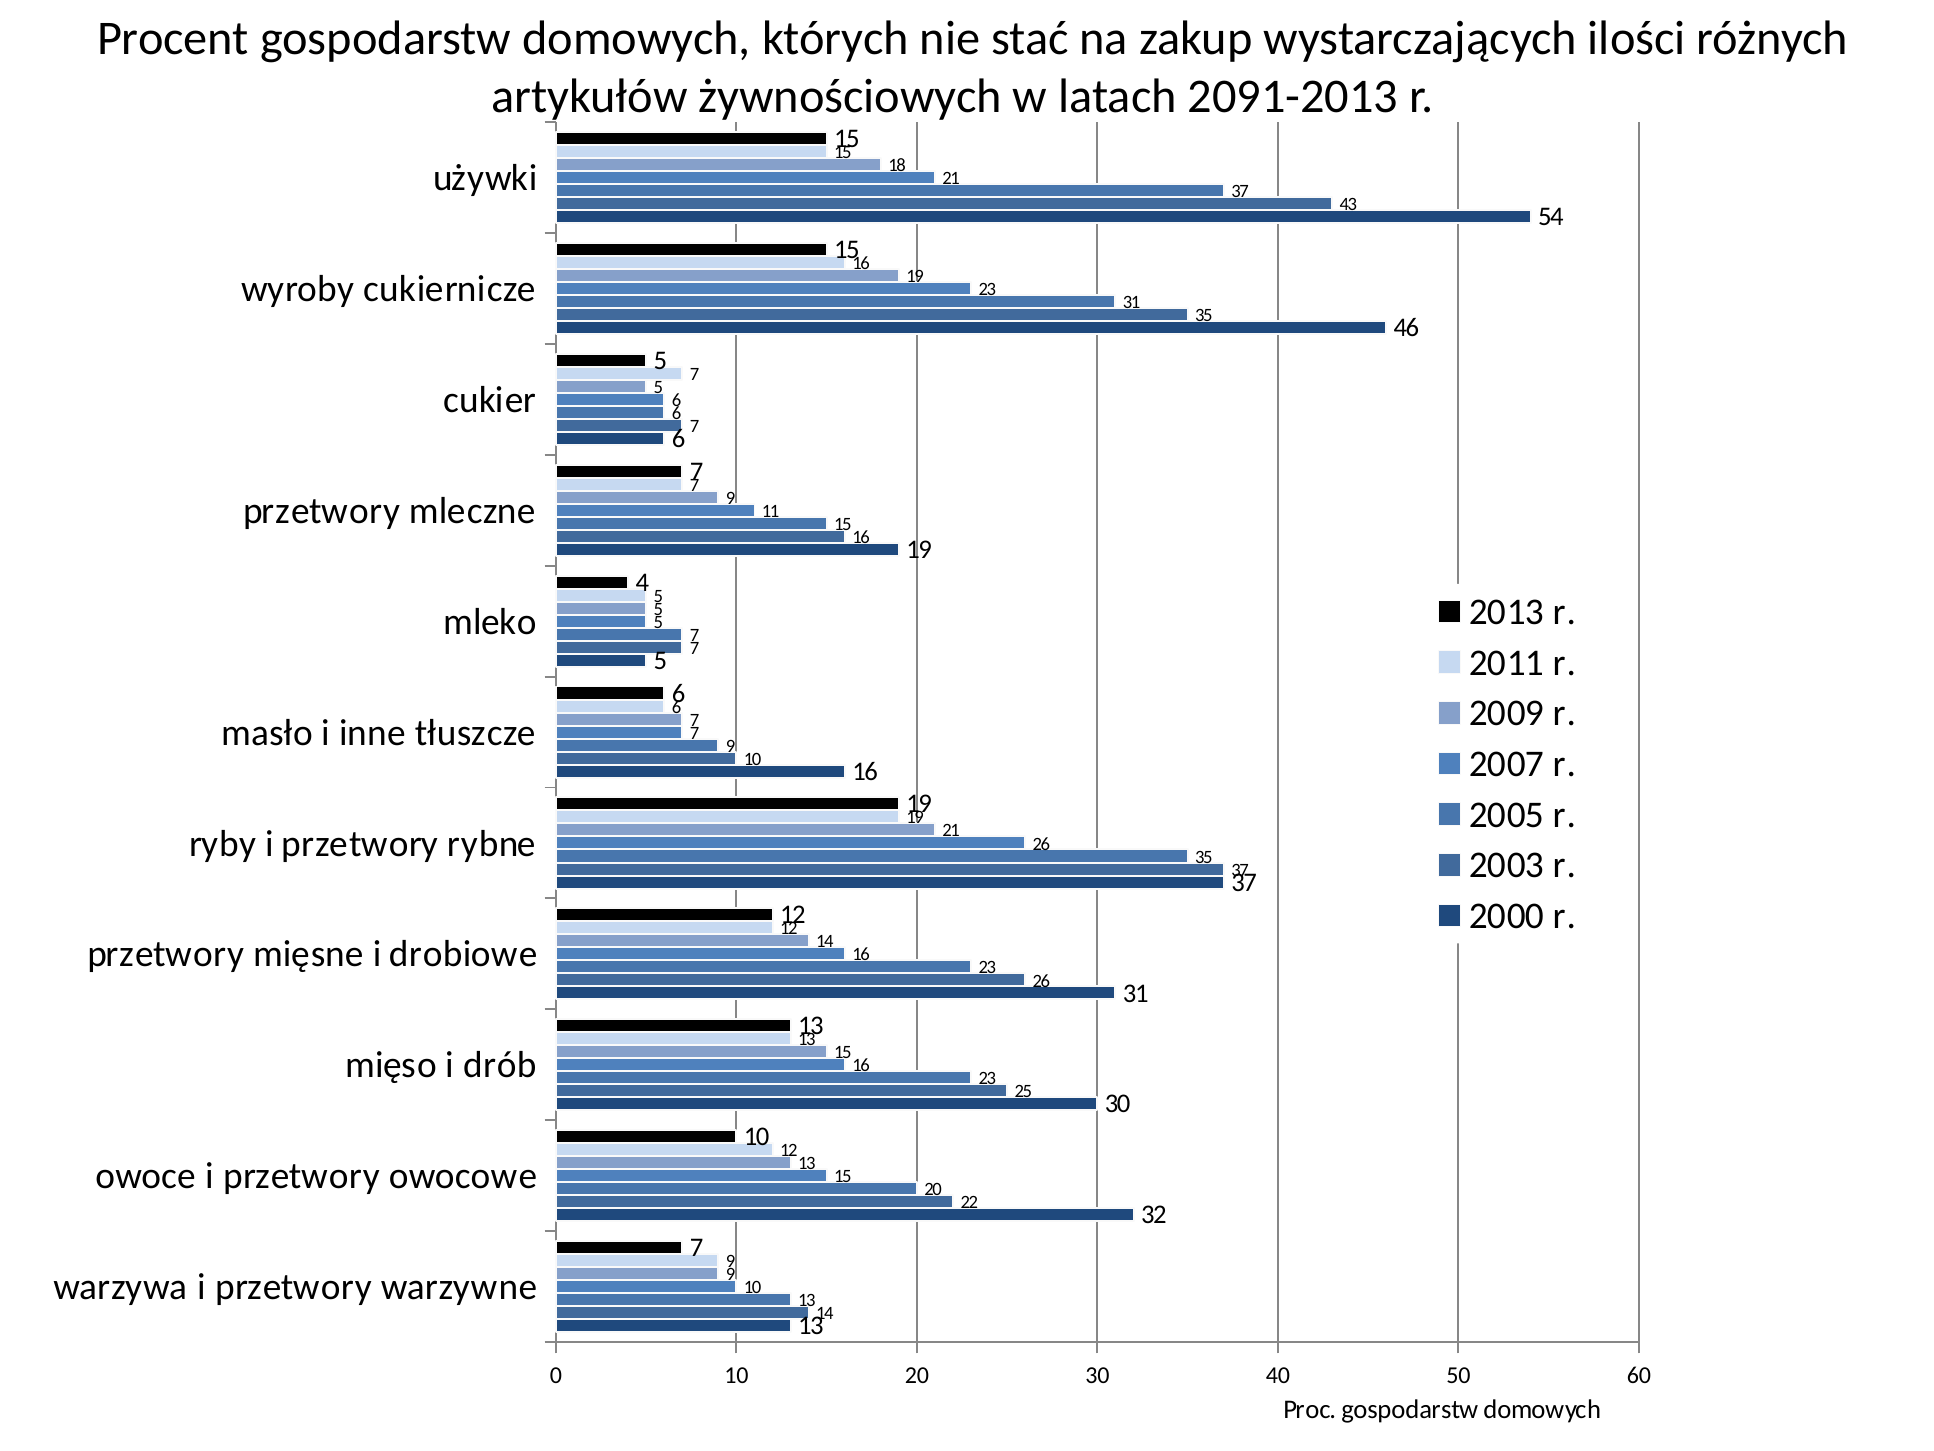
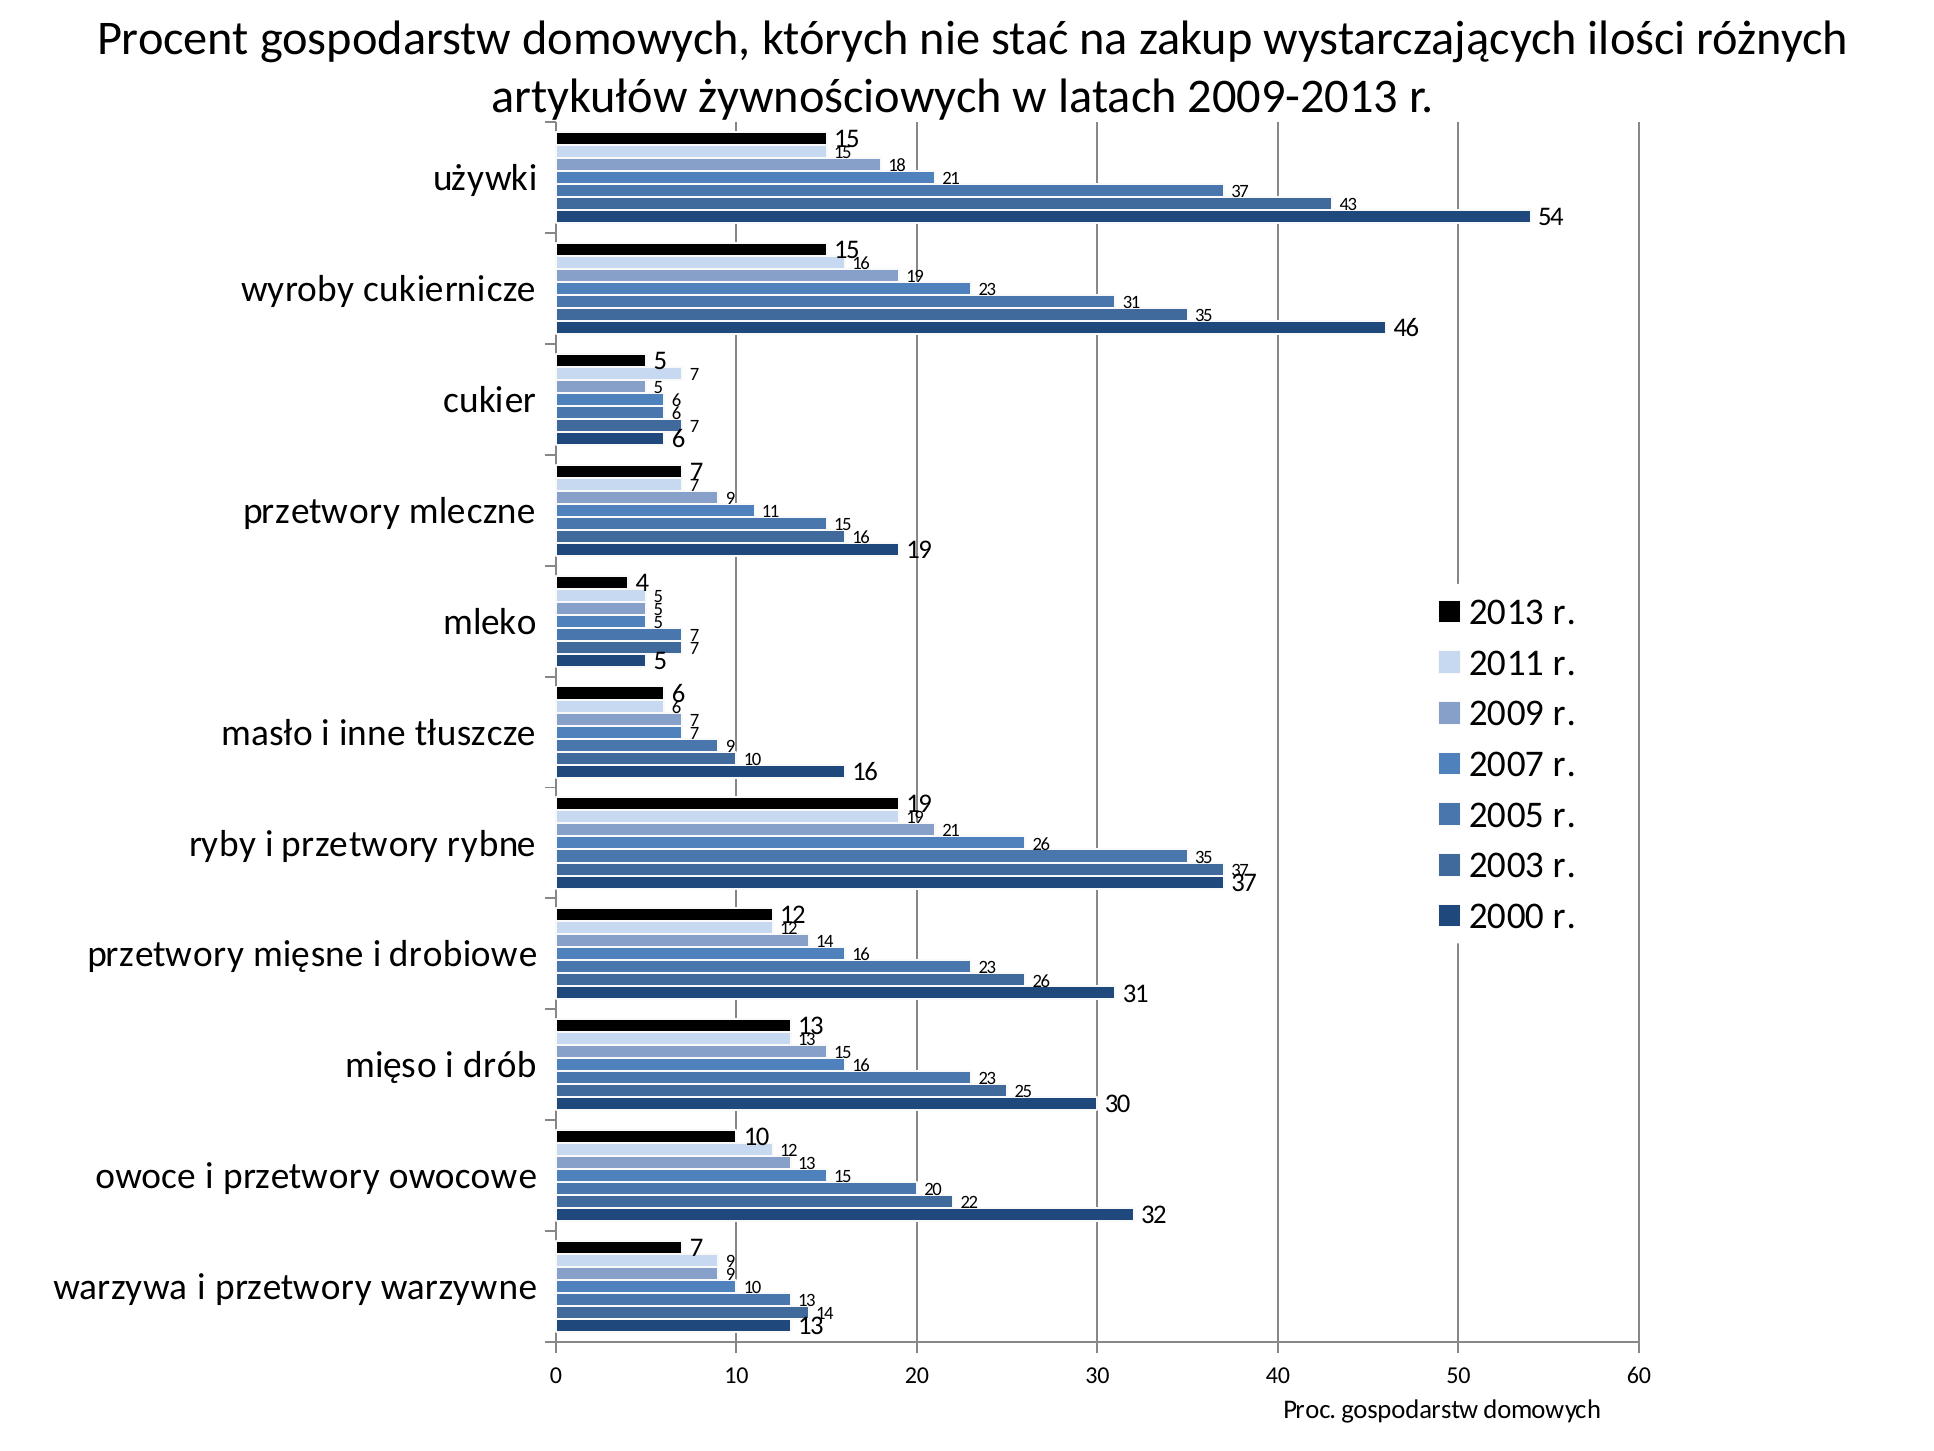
2091-2013: 2091-2013 -> 2009-2013
